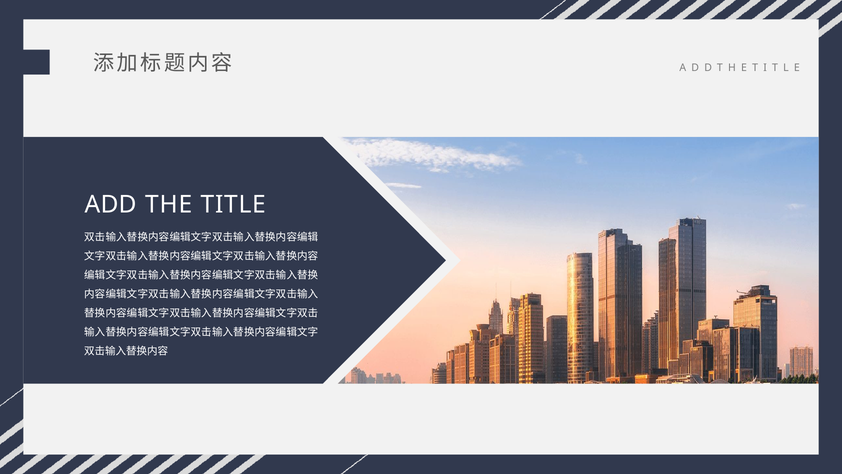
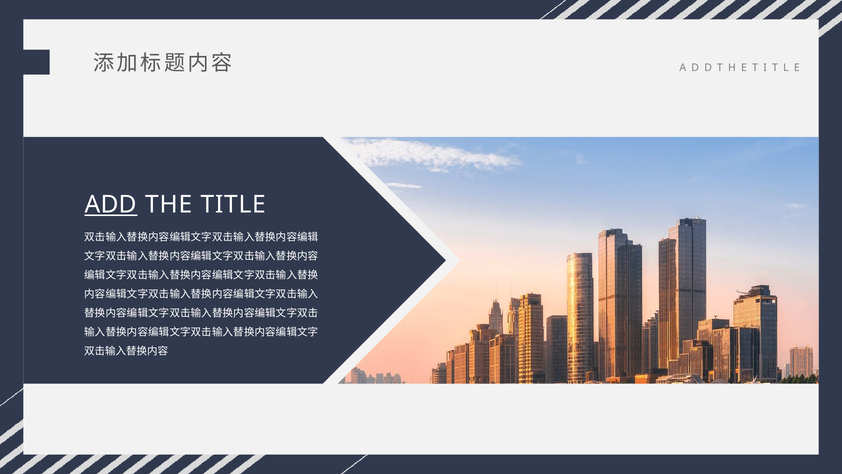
ADD underline: none -> present
